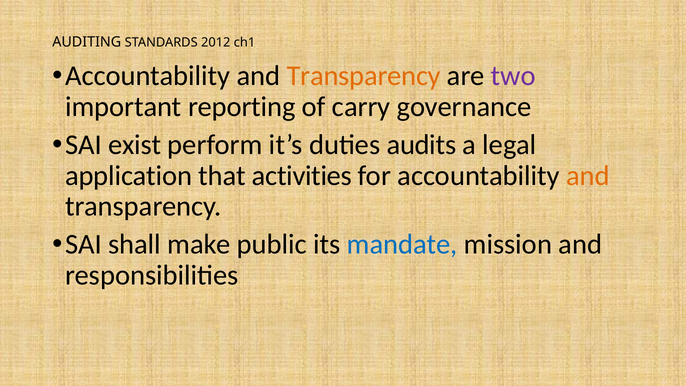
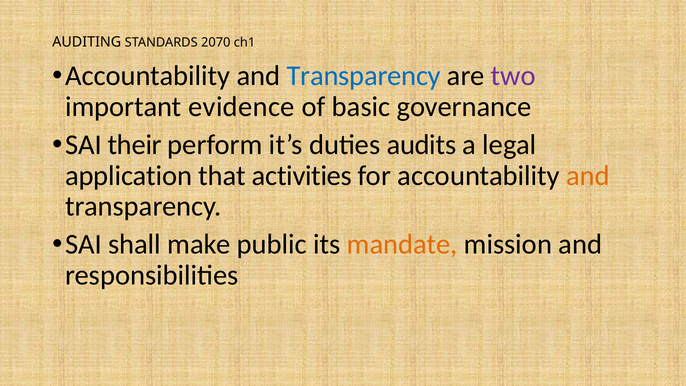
2012: 2012 -> 2070
Transparency at (364, 76) colour: orange -> blue
reporting: reporting -> evidence
carry: carry -> basic
exist: exist -> their
mandate colour: blue -> orange
